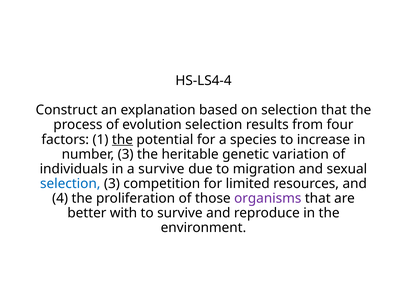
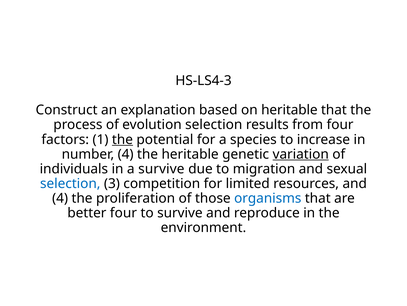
HS-LS4-4: HS-LS4-4 -> HS-LS4-3
on selection: selection -> heritable
number 3: 3 -> 4
variation underline: none -> present
organisms colour: purple -> blue
better with: with -> four
